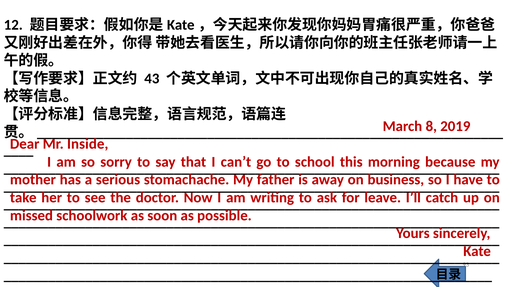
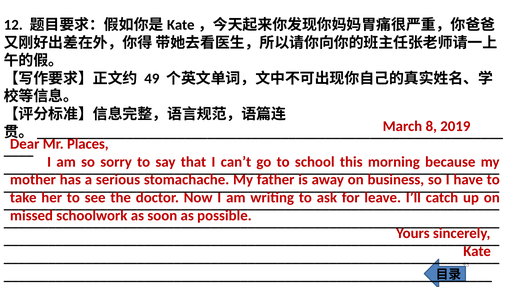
43: 43 -> 49
Inside: Inside -> Places
